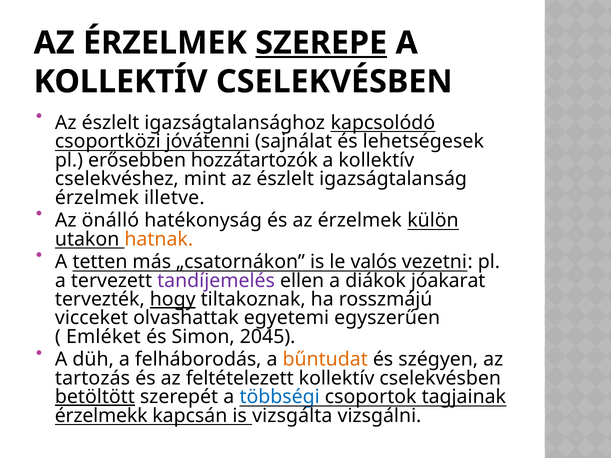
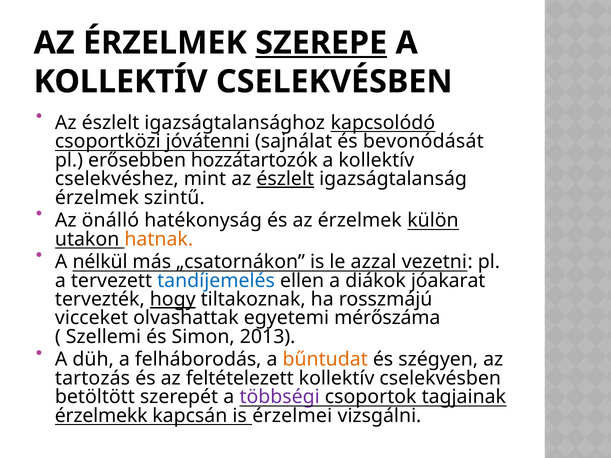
lehetségesek: lehetségesek -> bevonódását
észlelt at (285, 179) underline: none -> present
illetve: illetve -> szintű
tetten: tetten -> nélkül
valós: valós -> azzal
tandíjemelés colour: purple -> blue
egyszerűen: egyszerűen -> mérőszáma
Emléket: Emléket -> Szellemi
2045: 2045 -> 2013
betöltött underline: present -> none
többségi colour: blue -> purple
vizsgálta: vizsgálta -> érzelmei
